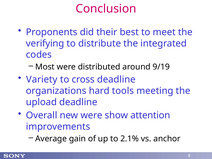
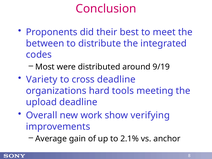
verifying: verifying -> between
new were: were -> work
attention: attention -> verifying
